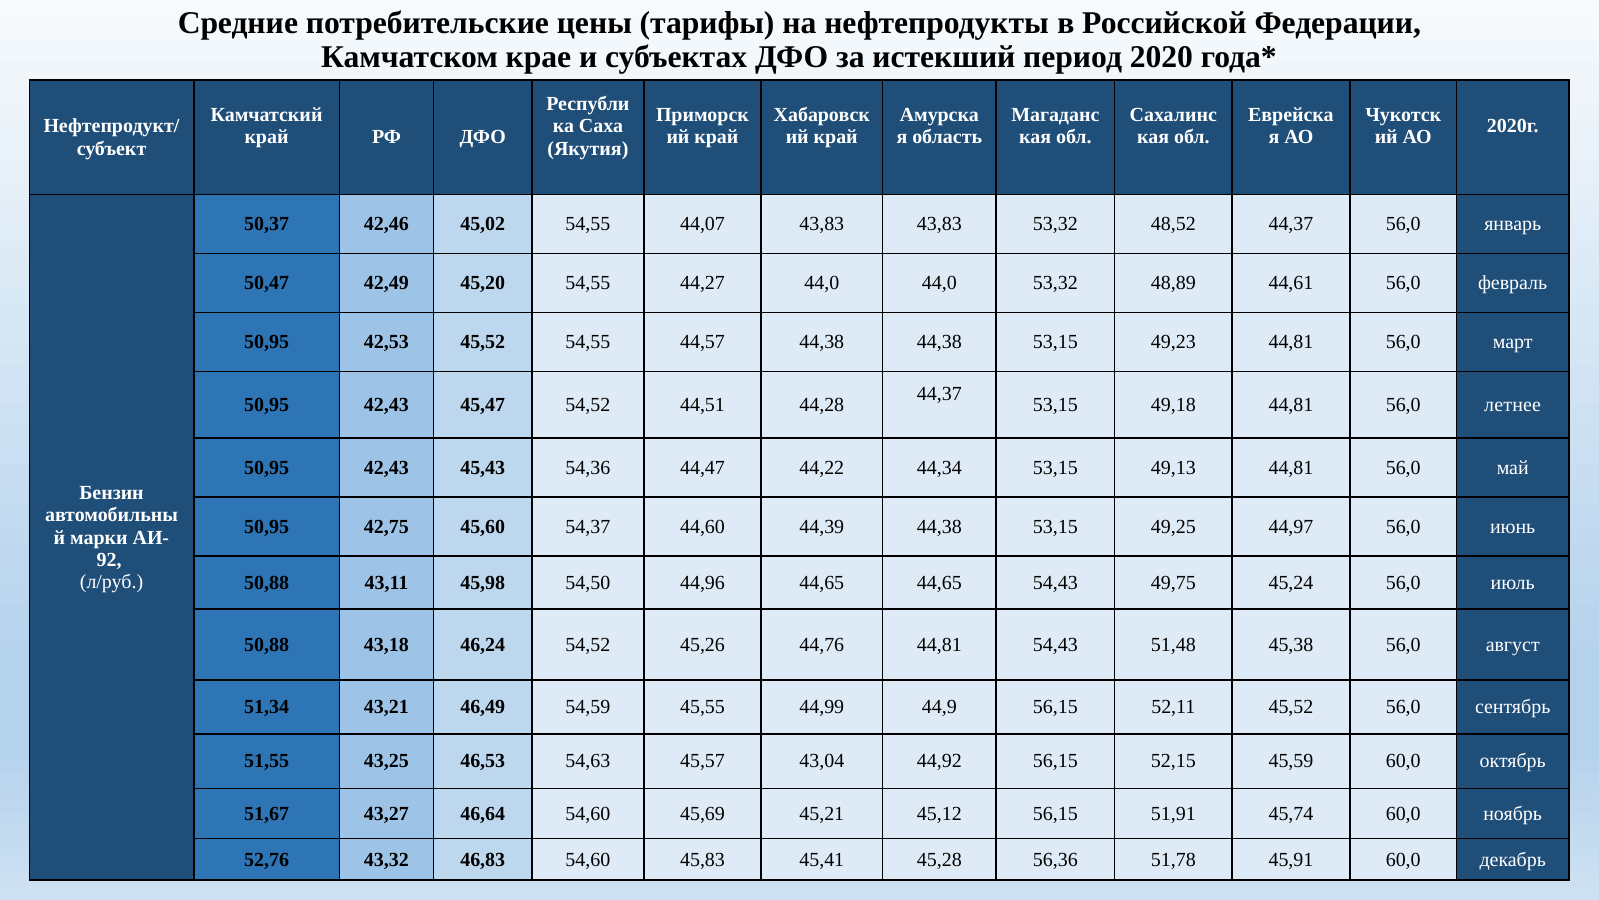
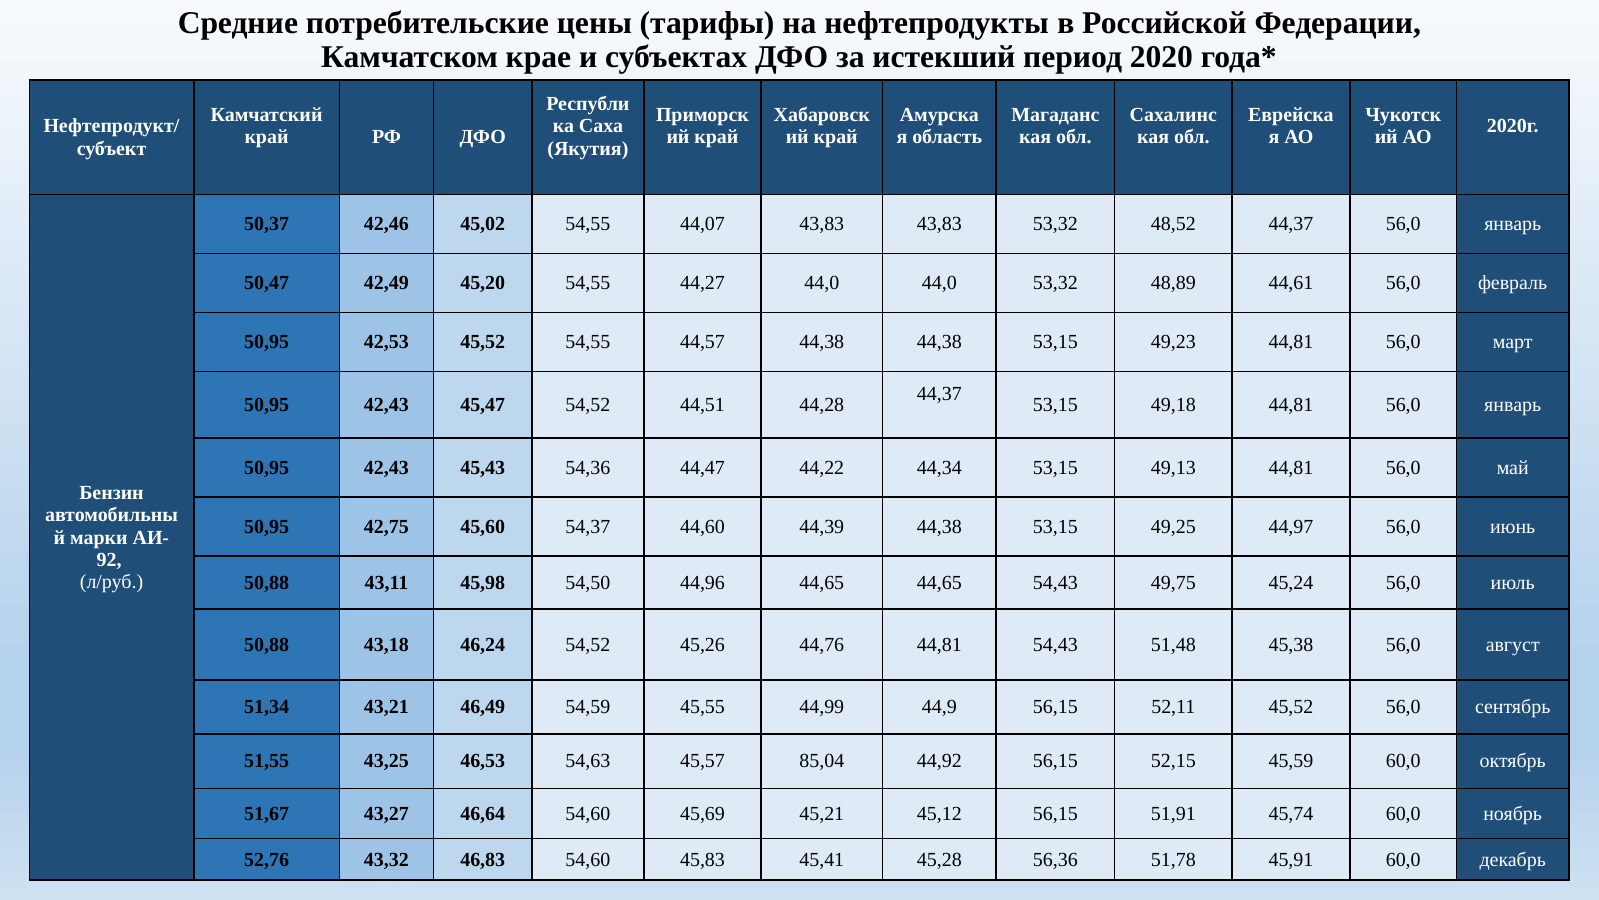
44,81 56,0 летнее: летнее -> январь
43,04: 43,04 -> 85,04
